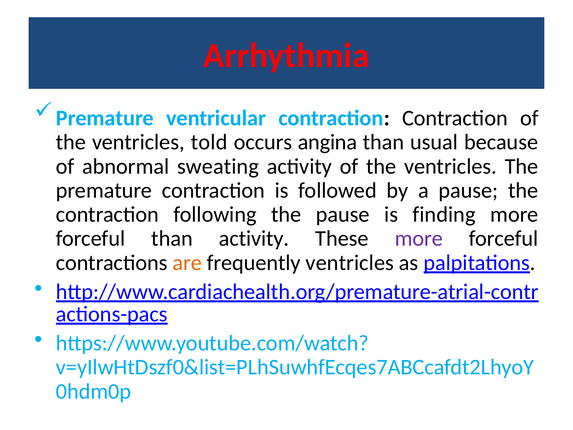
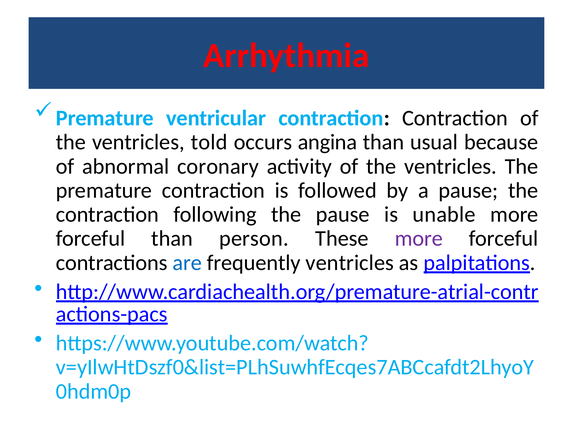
sweating: sweating -> coronary
finding: finding -> unable
than activity: activity -> person
are colour: orange -> blue
